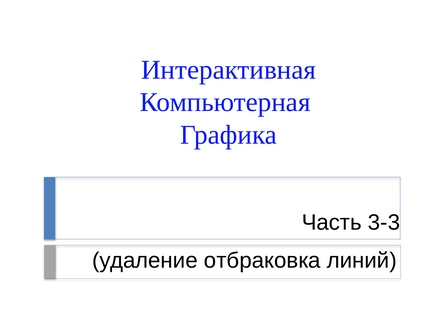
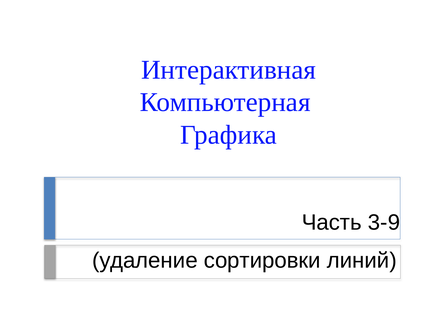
3-3: 3-3 -> 3-9
отбраковка: отбраковка -> сортировки
